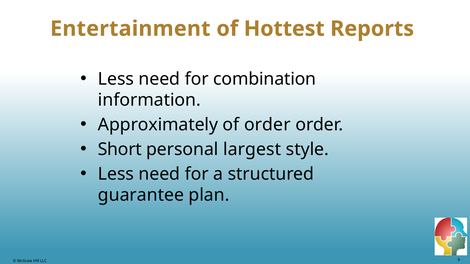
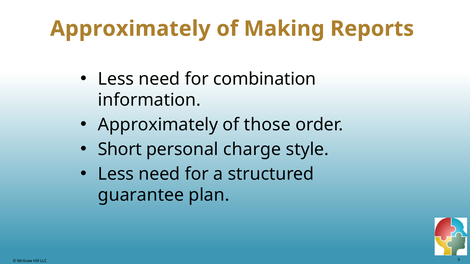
Entertainment at (130, 29): Entertainment -> Approximately
Hottest: Hottest -> Making
of order: order -> those
largest: largest -> charge
